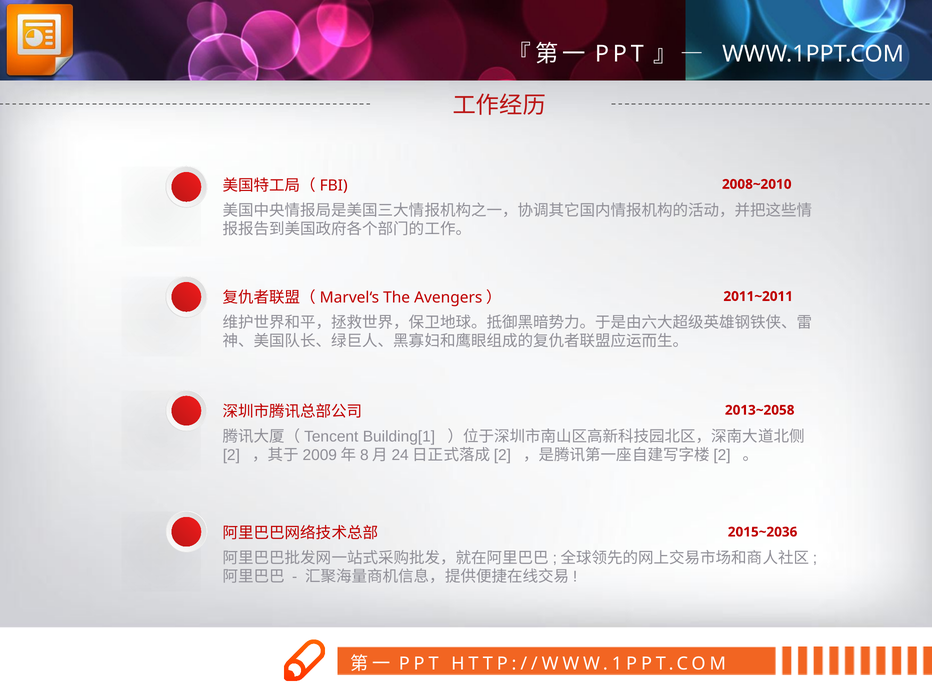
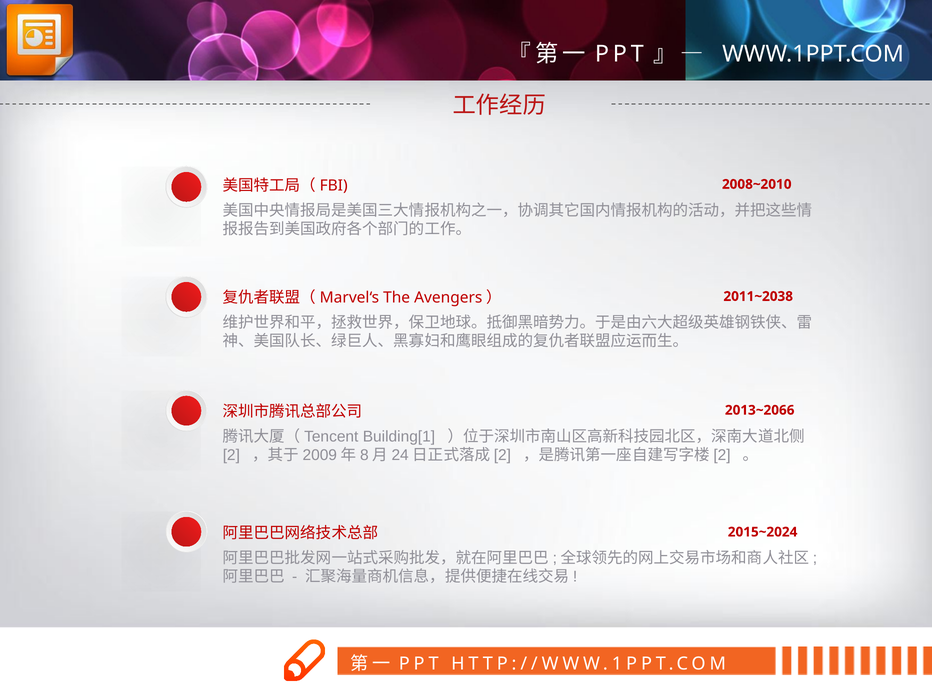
2011~2011: 2011~2011 -> 2011~2038
2013~2058: 2013~2058 -> 2013~2066
2015~2036: 2015~2036 -> 2015~2024
